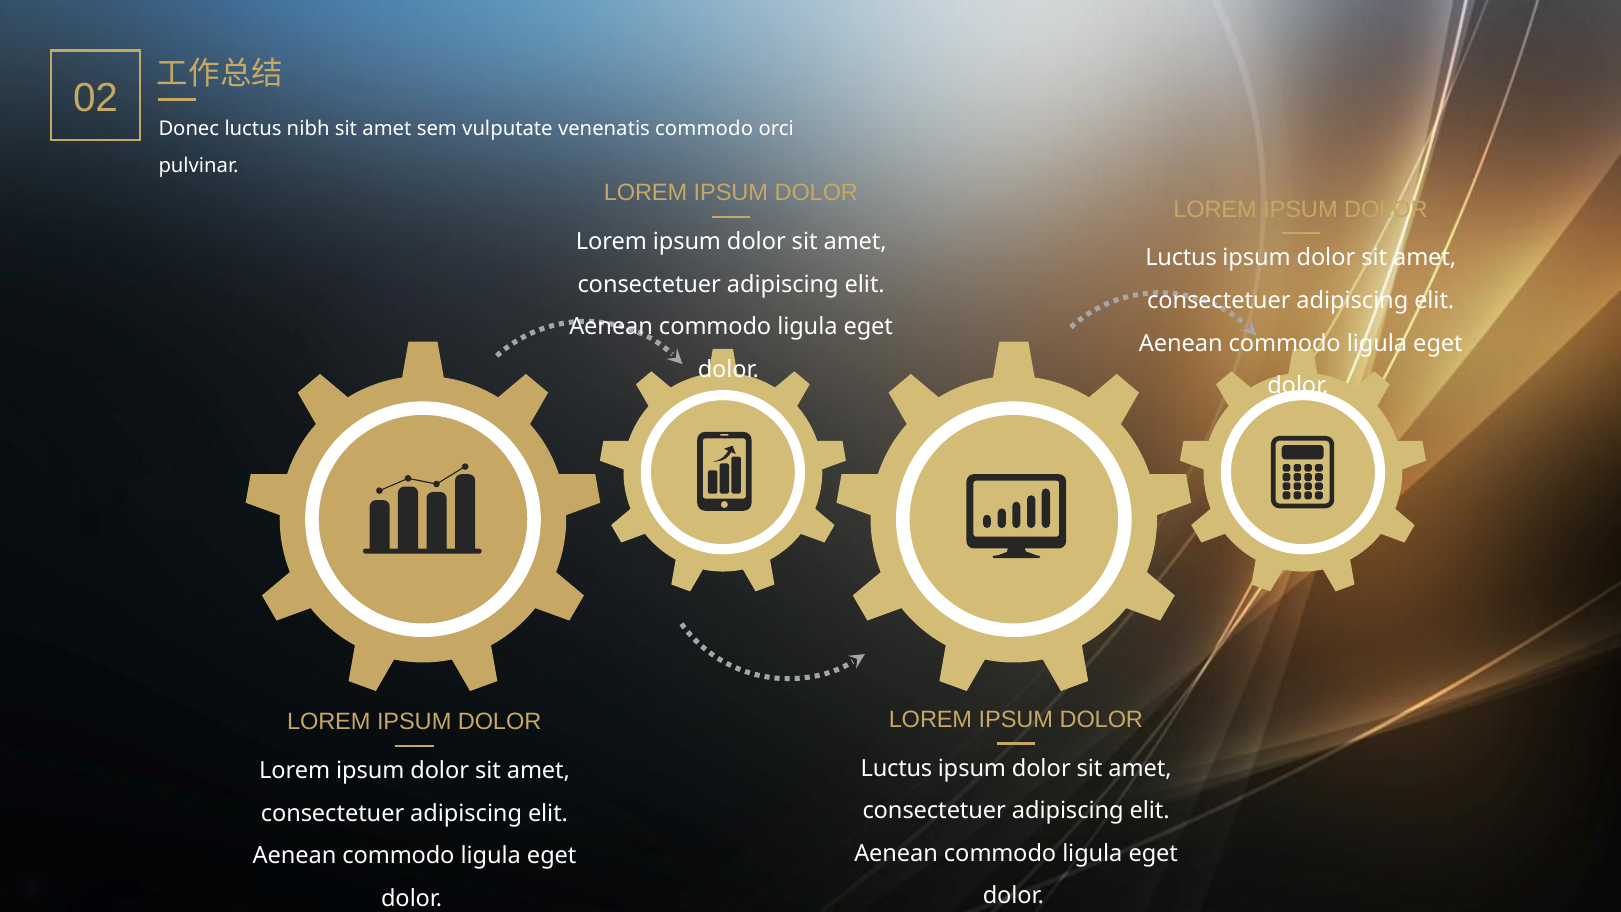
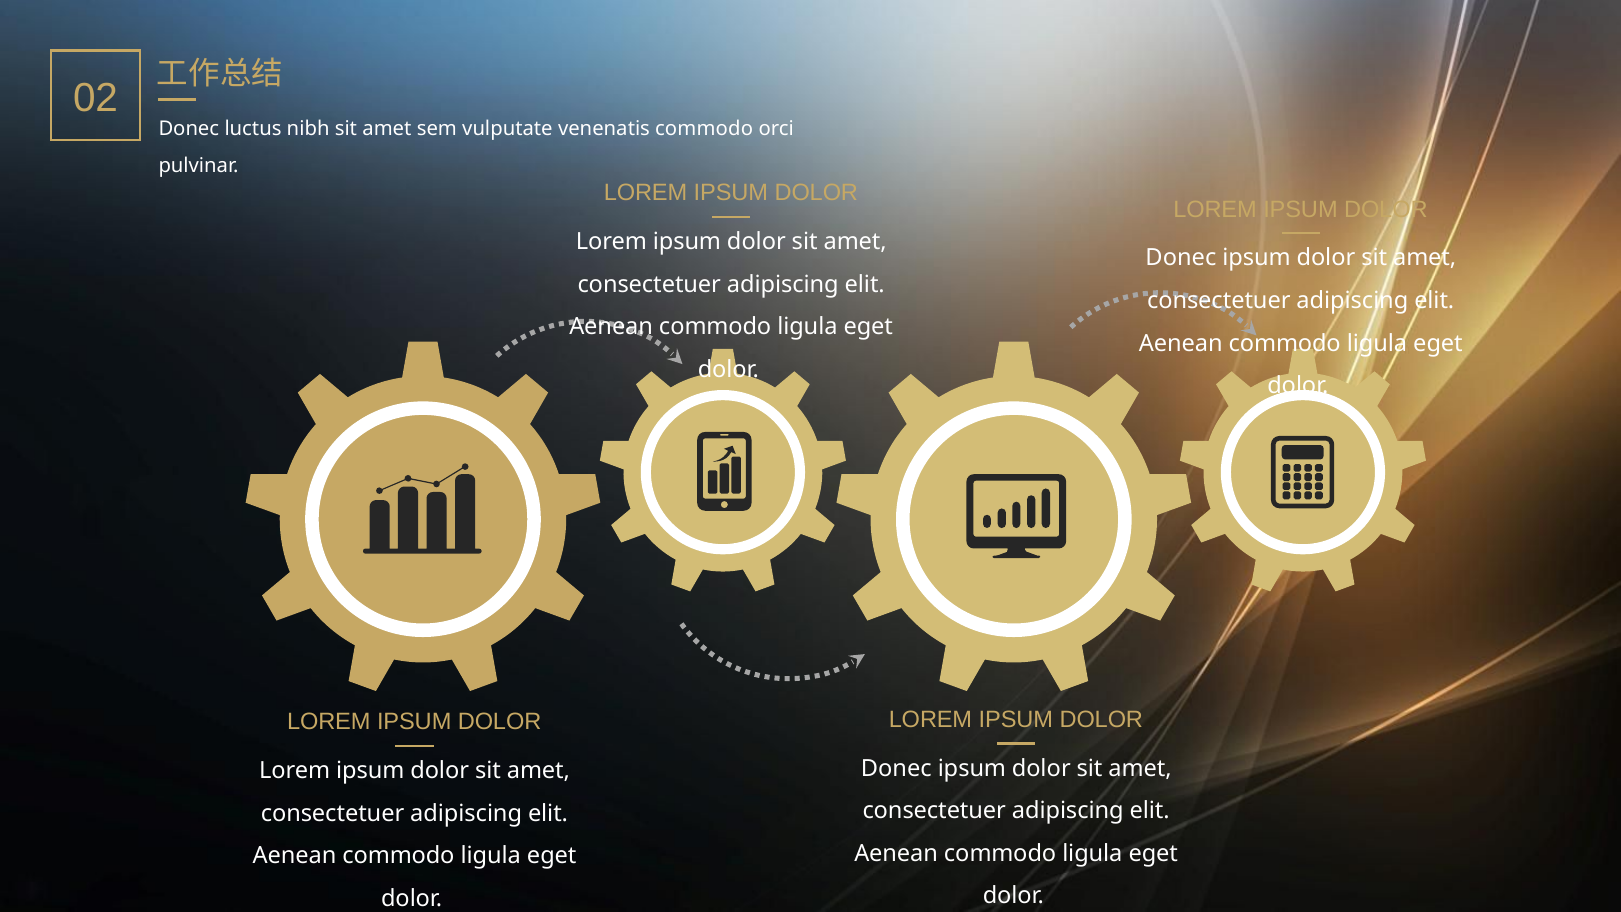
Luctus at (1181, 258): Luctus -> Donec
Luctus at (896, 769): Luctus -> Donec
